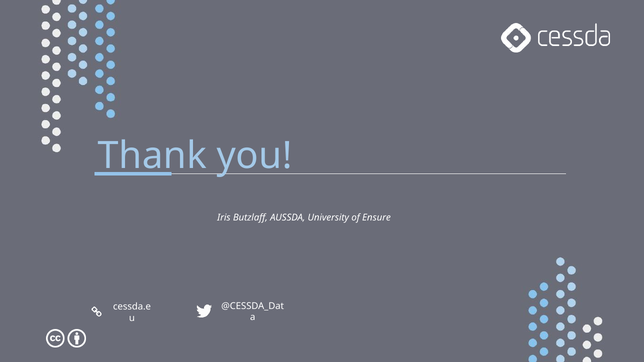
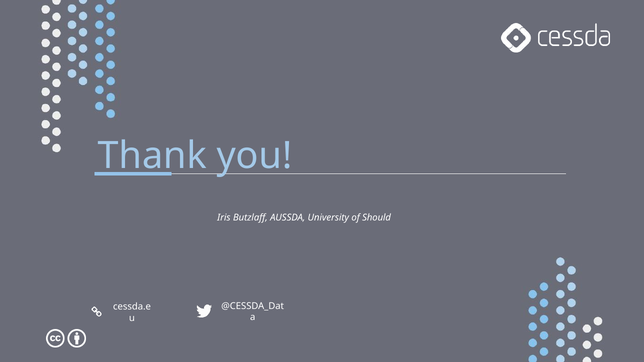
Ensure: Ensure -> Should
